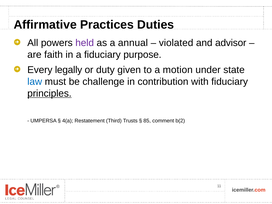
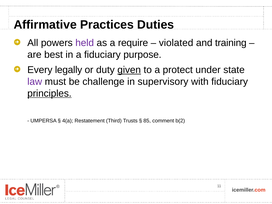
annual: annual -> require
advisor: advisor -> training
faith: faith -> best
given underline: none -> present
motion: motion -> protect
law colour: blue -> purple
contribution: contribution -> supervisory
